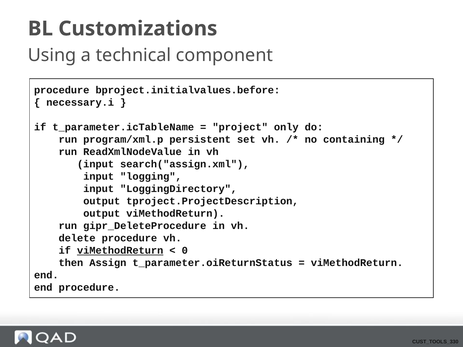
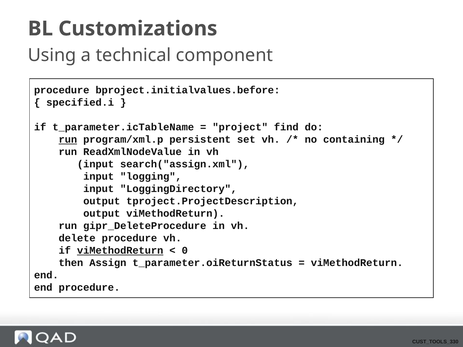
necessary.i: necessary.i -> specified.i
only: only -> find
run at (68, 140) underline: none -> present
